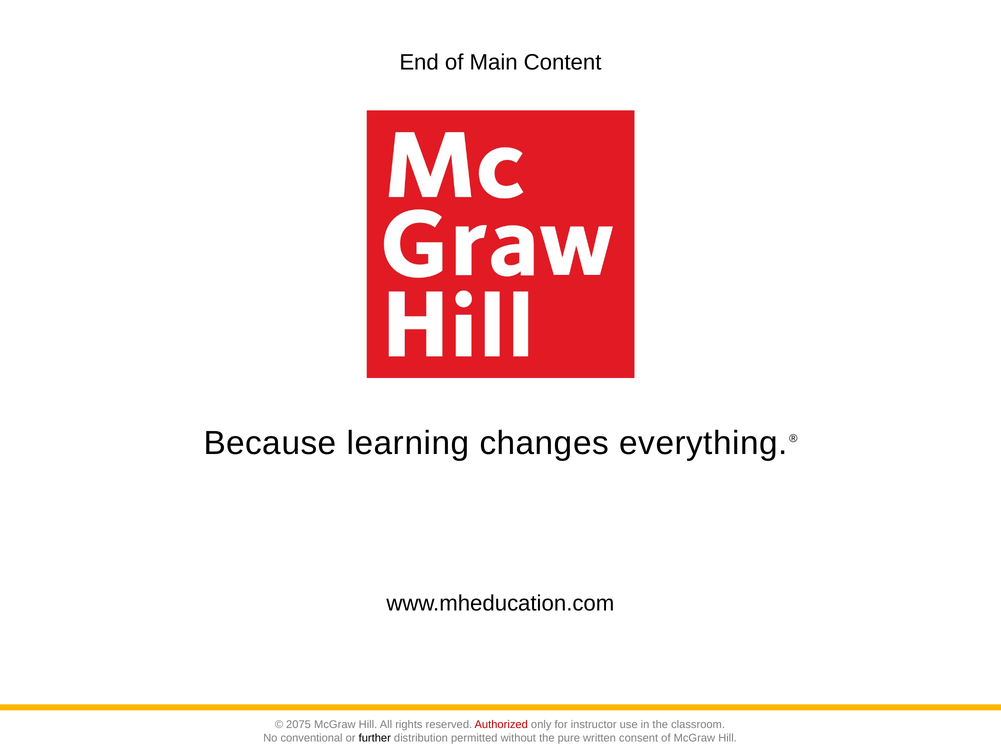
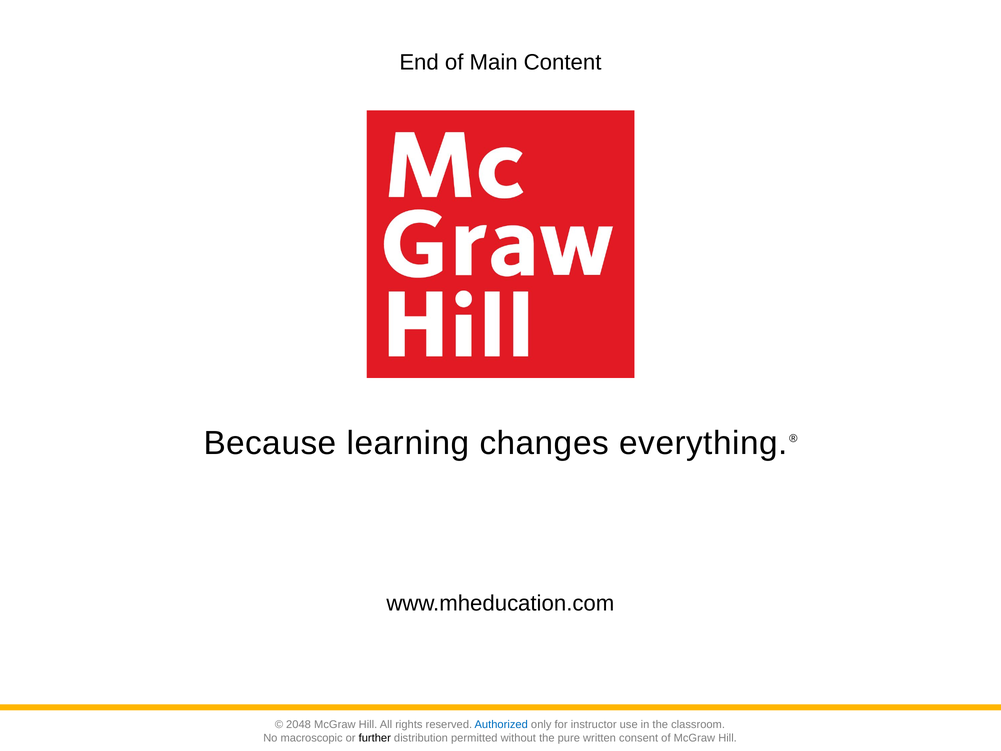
2075: 2075 -> 2048
Authorized colour: red -> blue
conventional: conventional -> macroscopic
